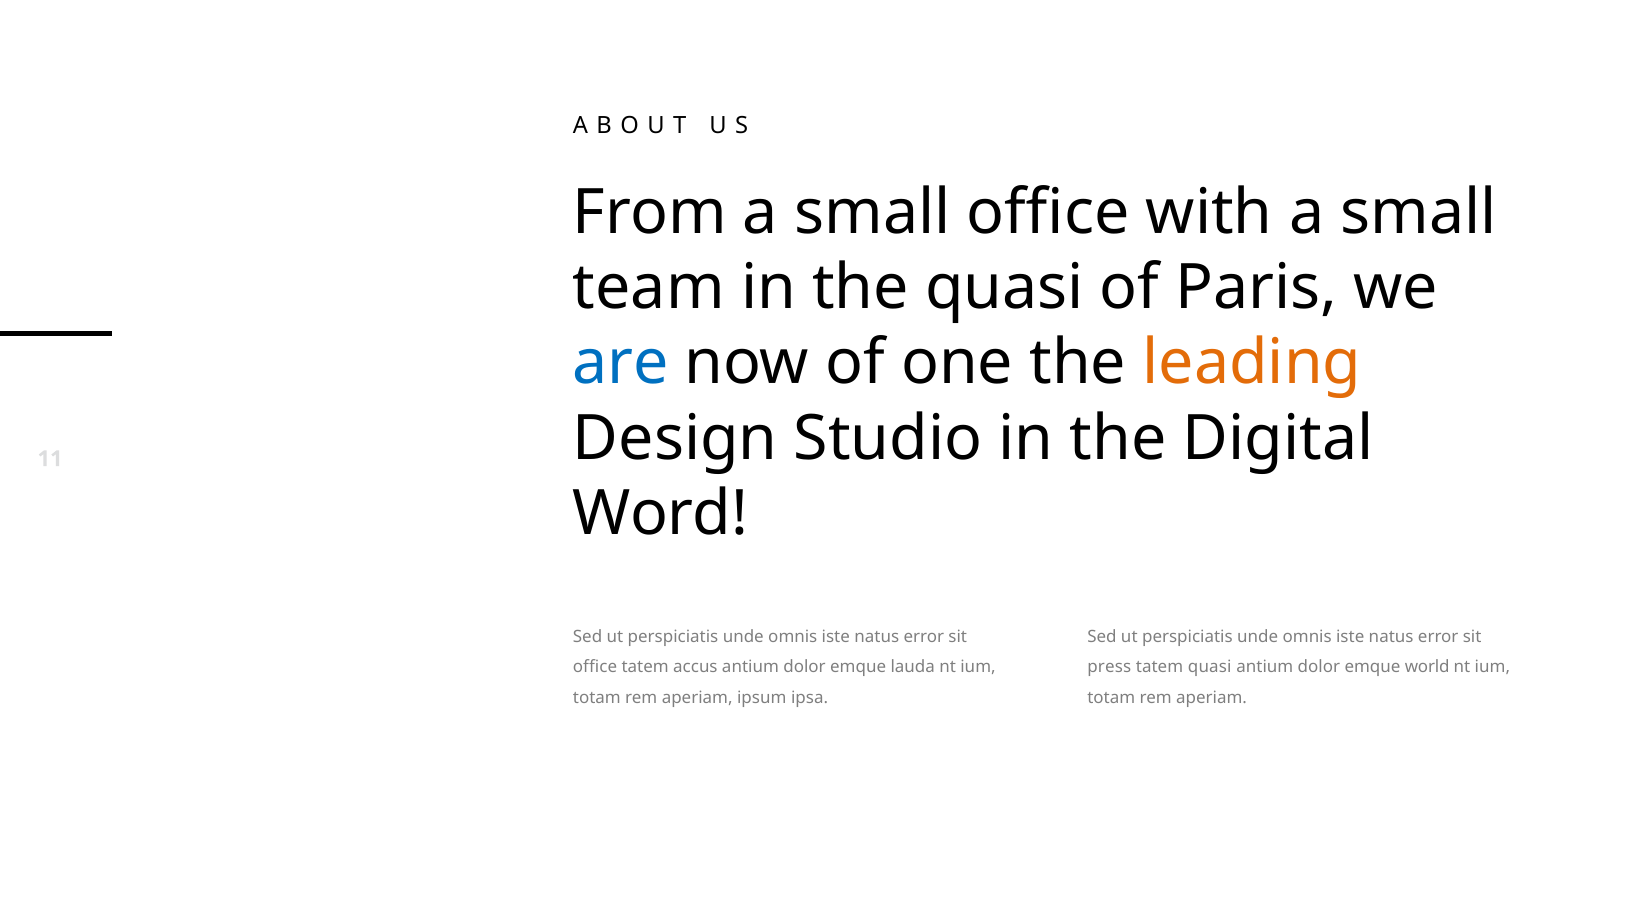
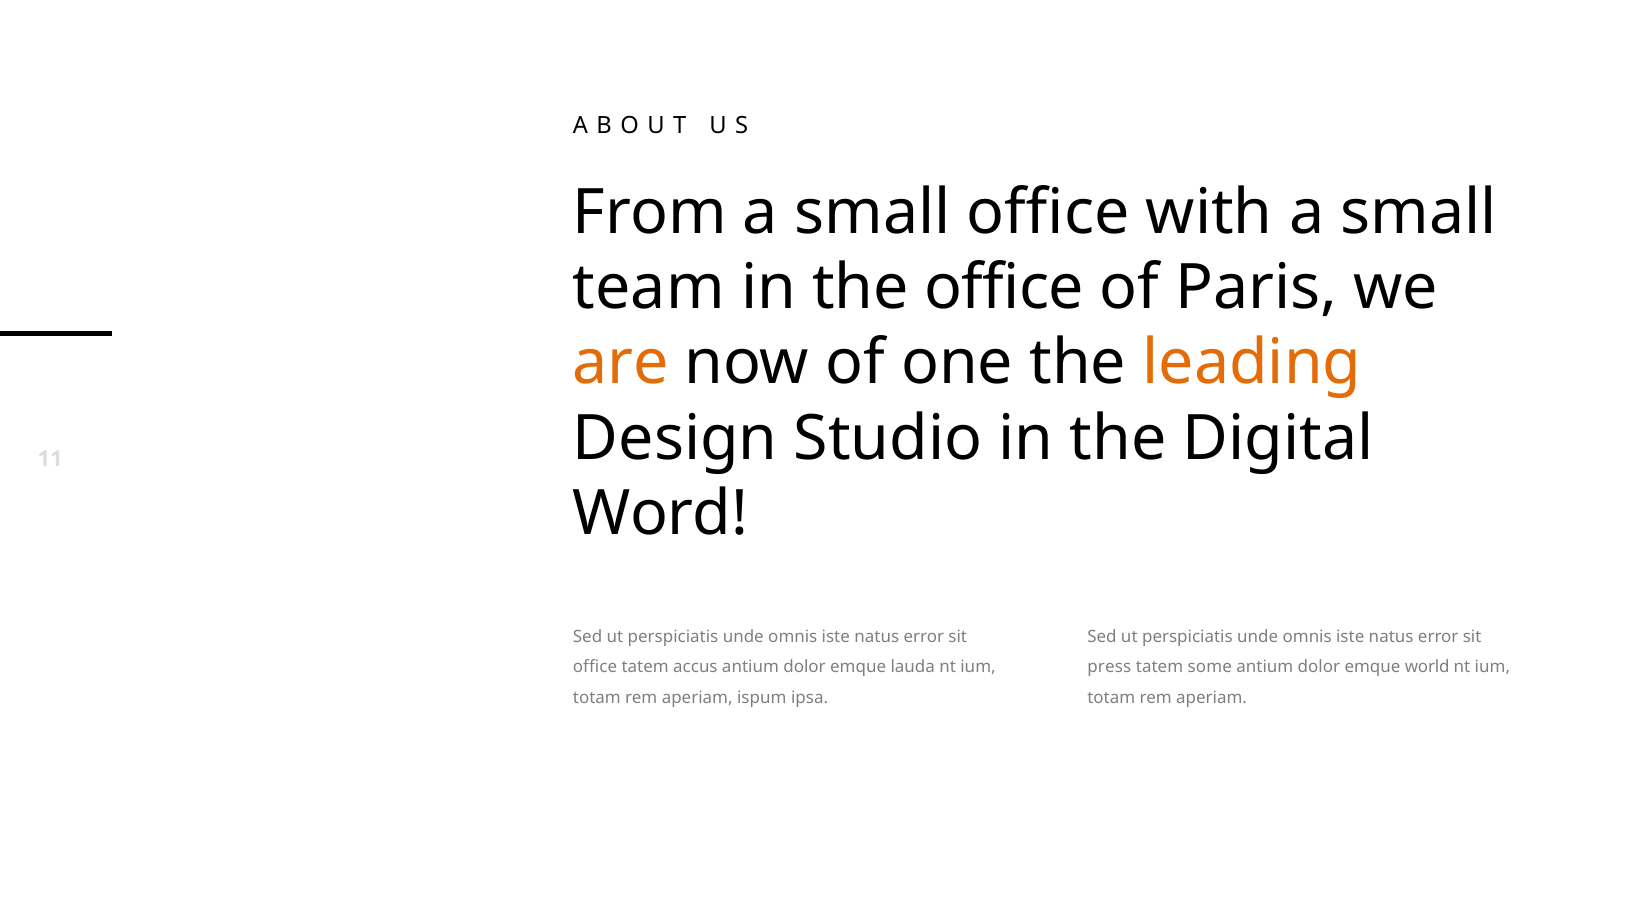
the quasi: quasi -> office
are colour: blue -> orange
tatem quasi: quasi -> some
ipsum: ipsum -> ispum
